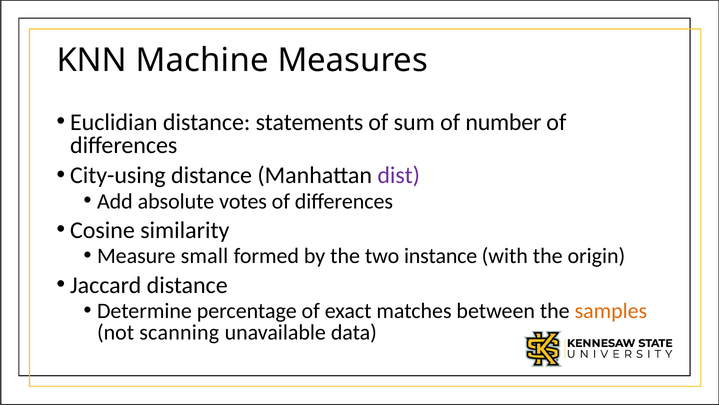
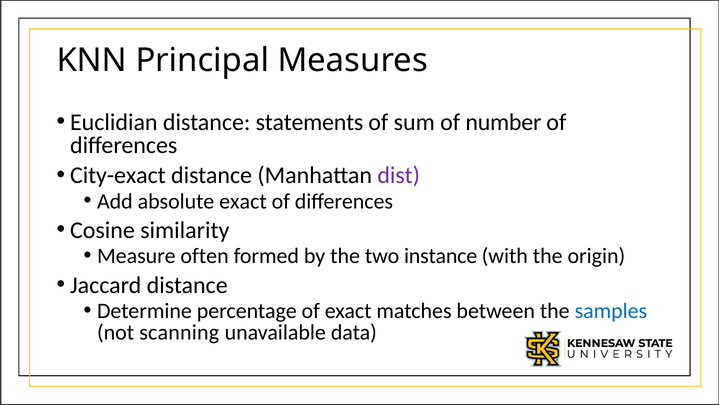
Machine: Machine -> Principal
City-using: City-using -> City-exact
absolute votes: votes -> exact
small: small -> often
samples colour: orange -> blue
